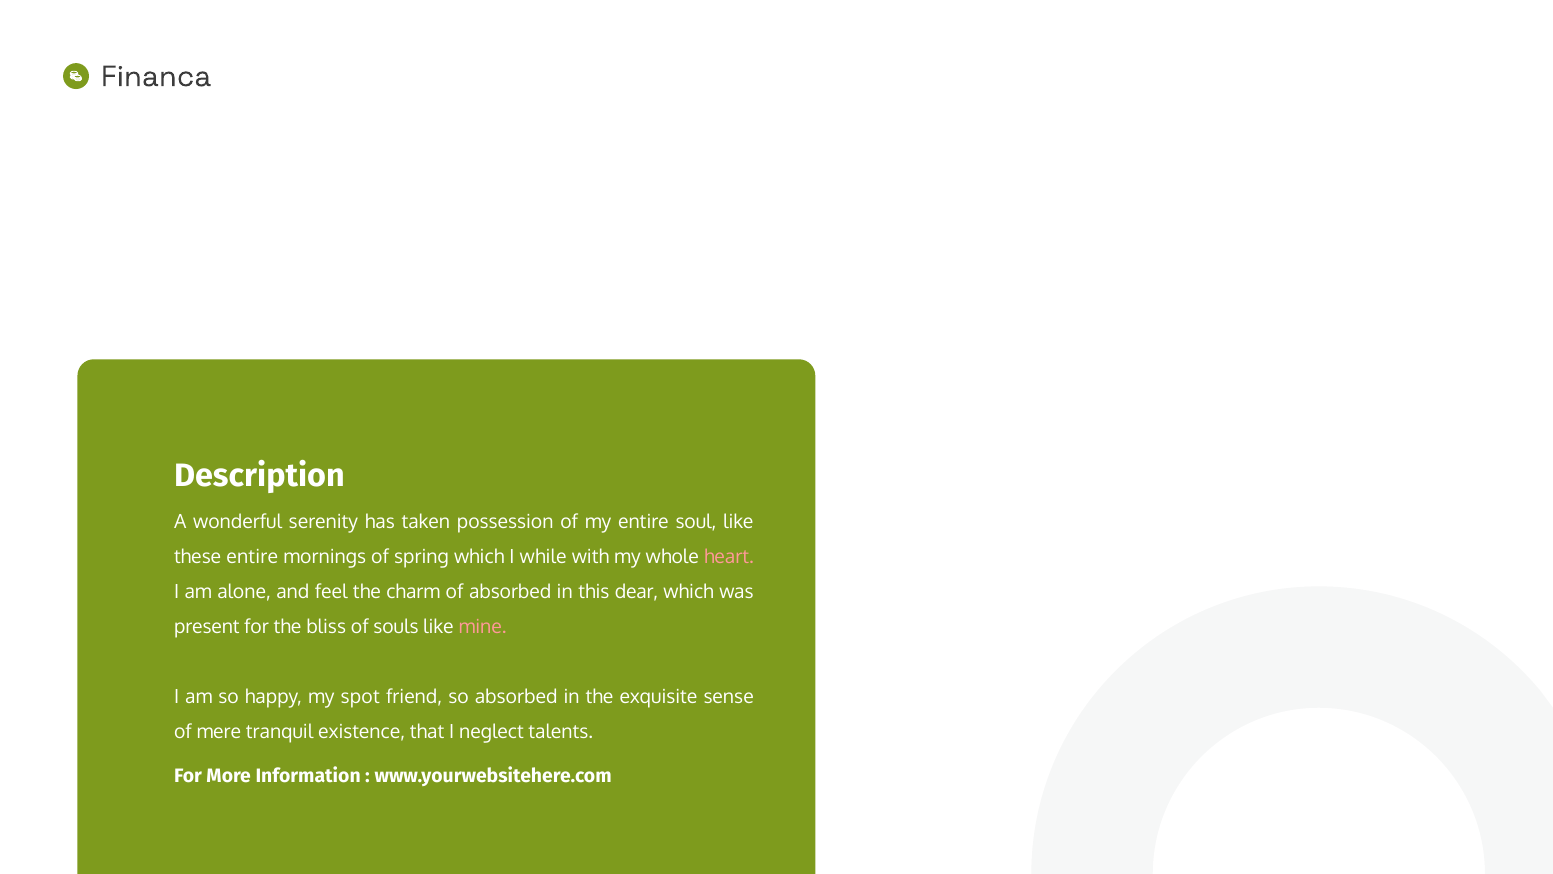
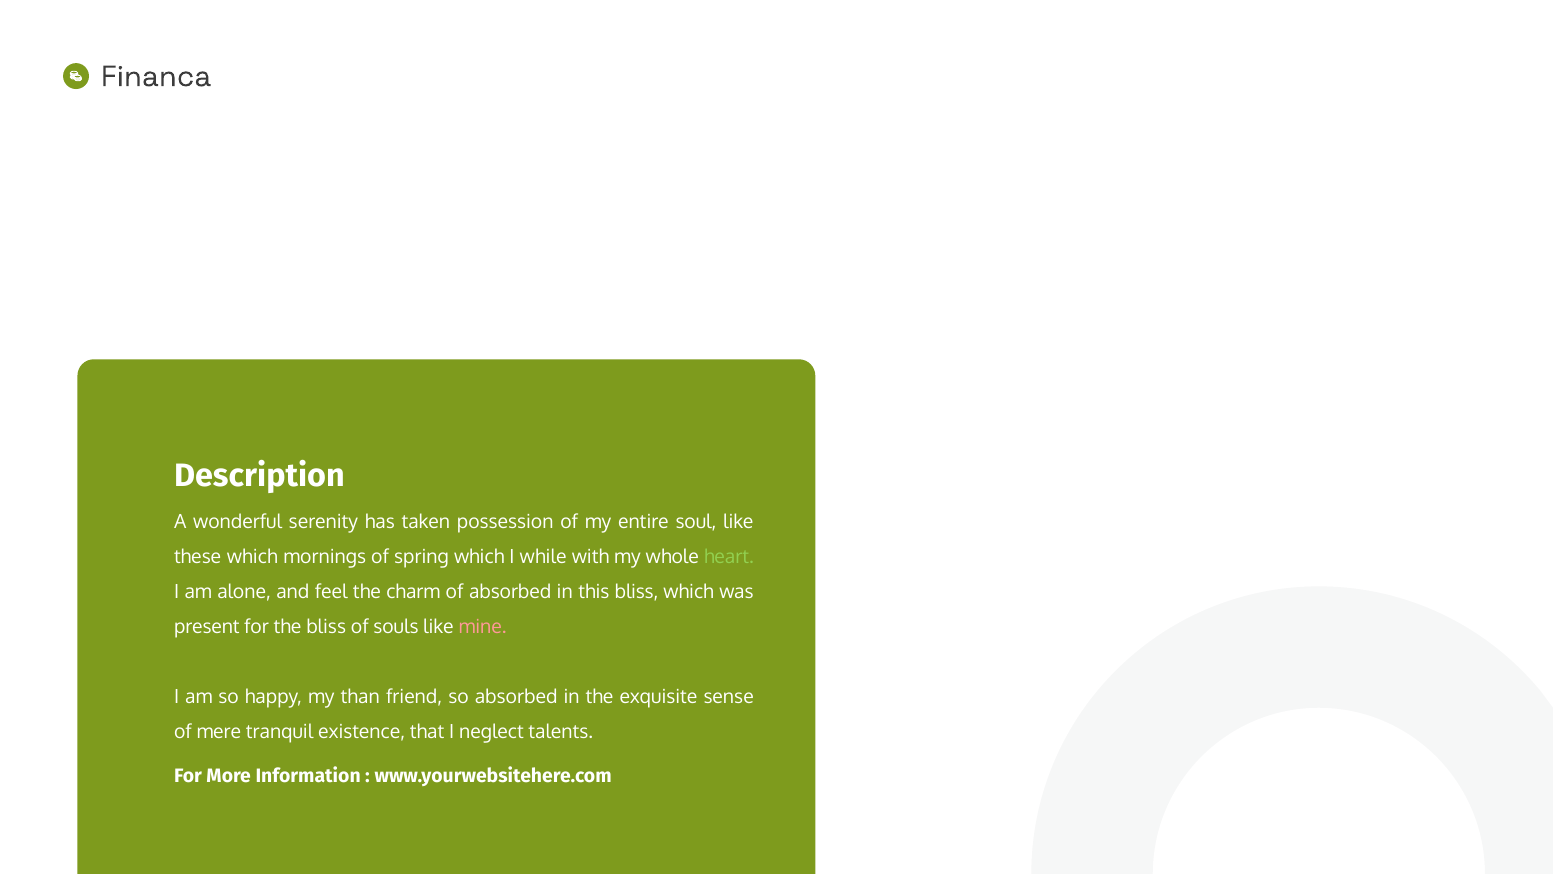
these entire: entire -> which
heart colour: pink -> light green
this dear: dear -> bliss
spot: spot -> than
